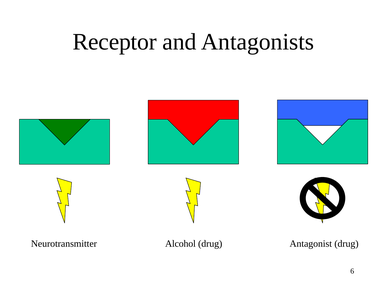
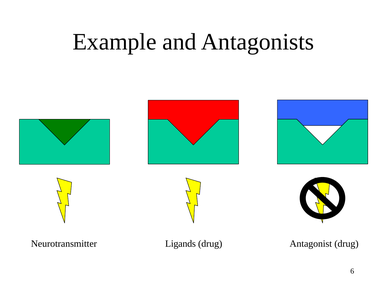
Receptor: Receptor -> Example
Alcohol: Alcohol -> Ligands
